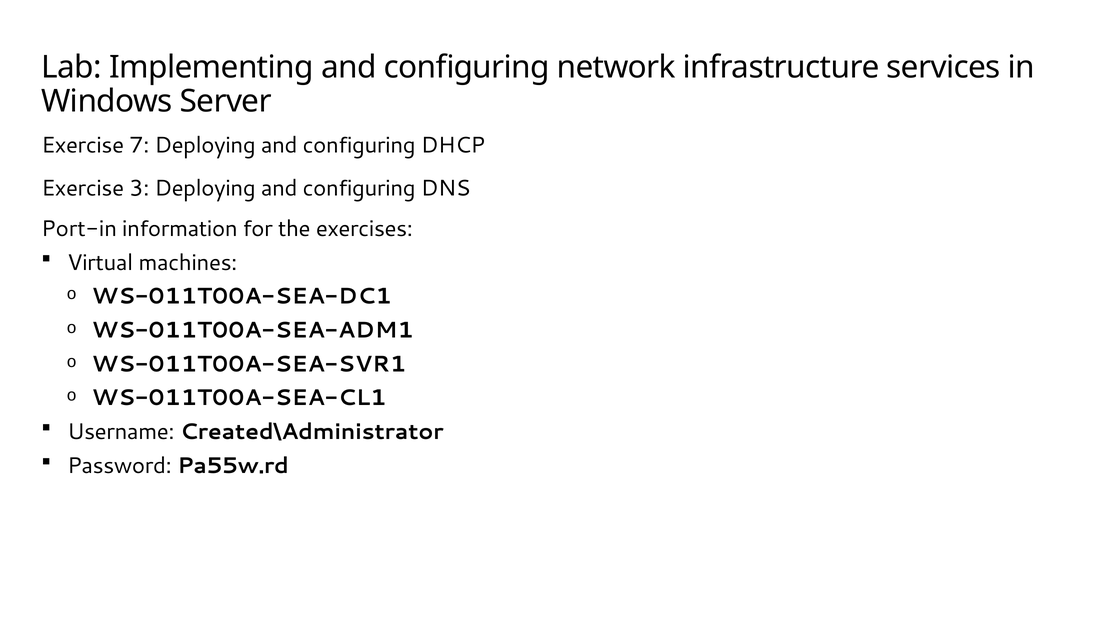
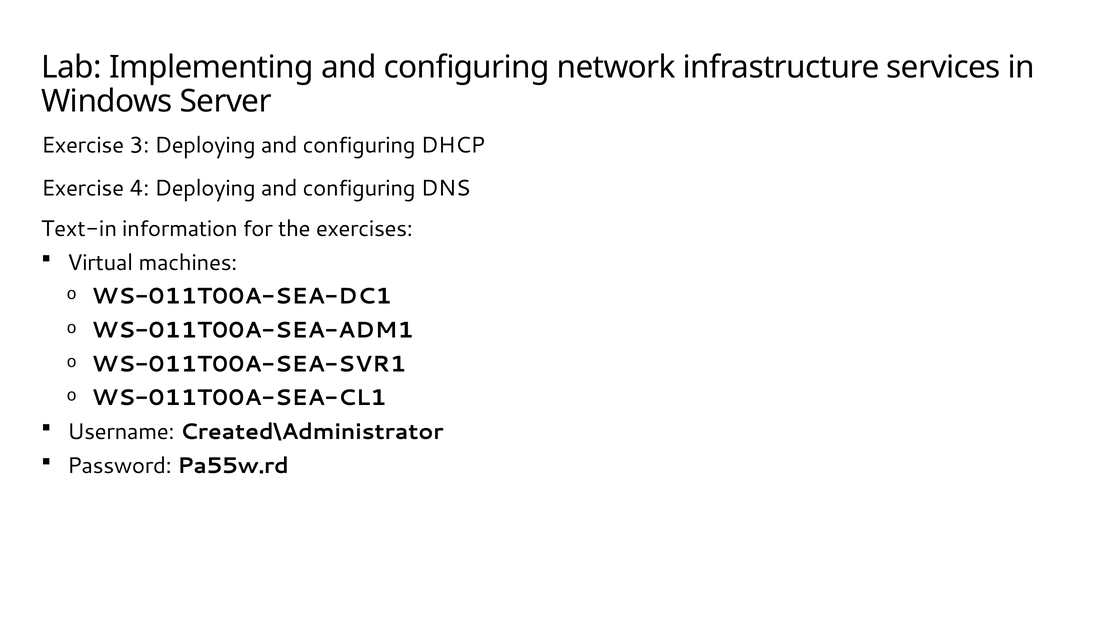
7: 7 -> 3
3: 3 -> 4
Port-in: Port-in -> Text-in
